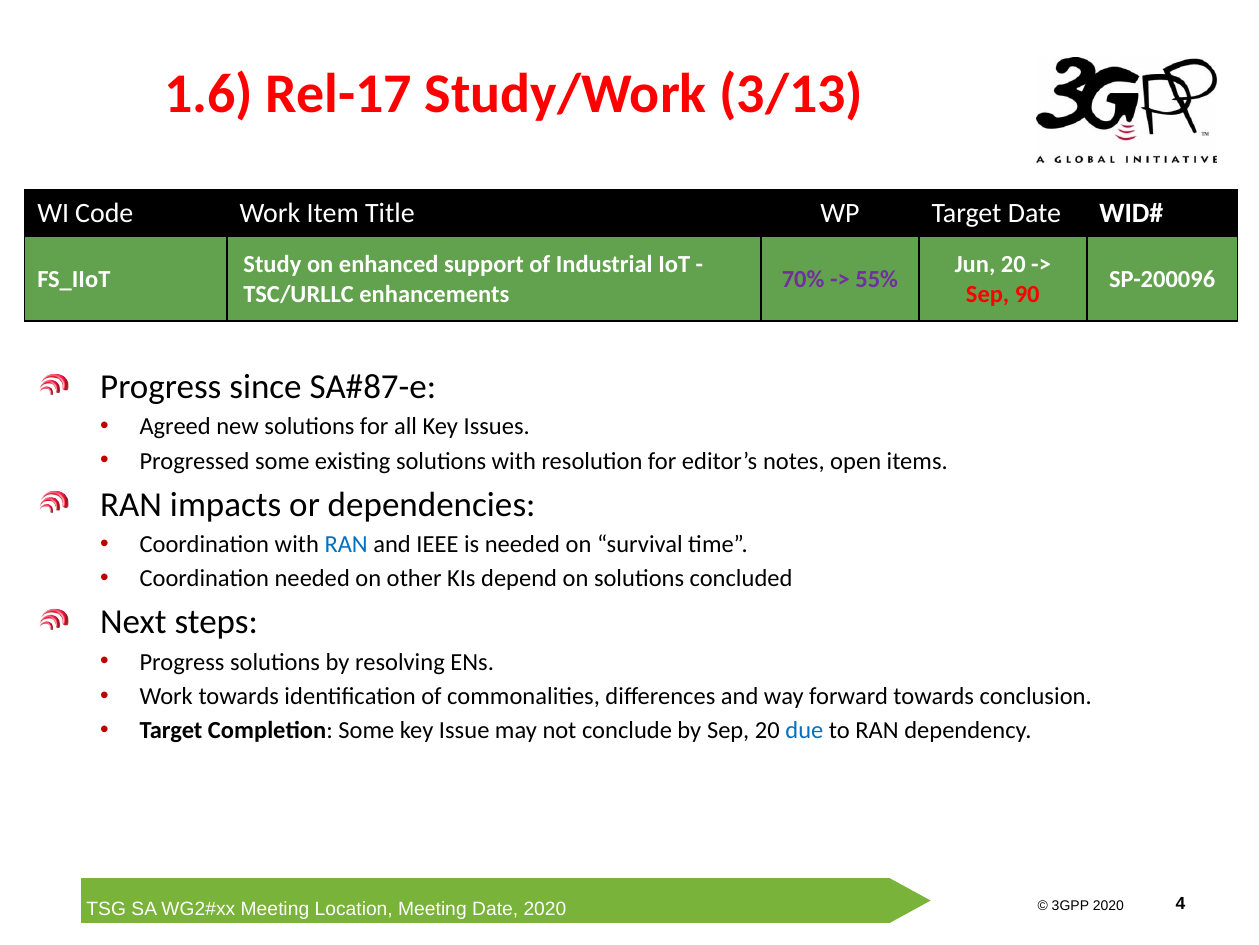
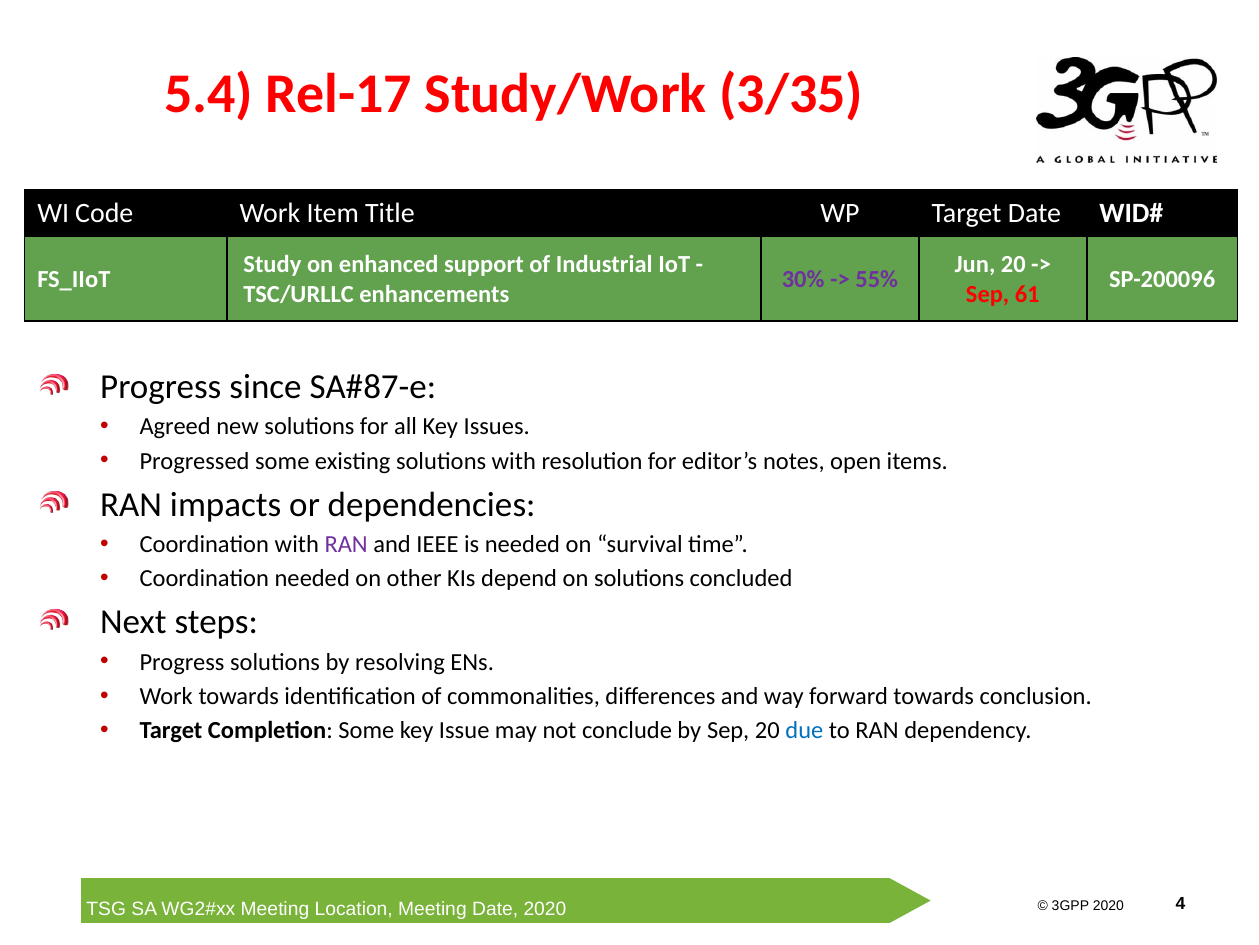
1.6: 1.6 -> 5.4
3/13: 3/13 -> 3/35
70%: 70% -> 30%
90: 90 -> 61
RAN at (346, 544) colour: blue -> purple
